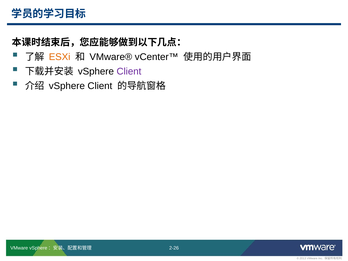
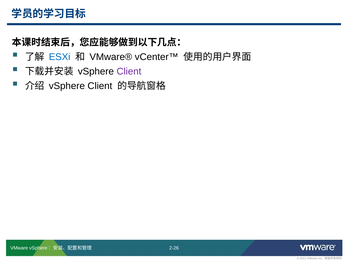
ESXi colour: orange -> blue
